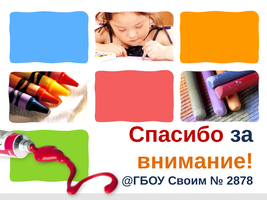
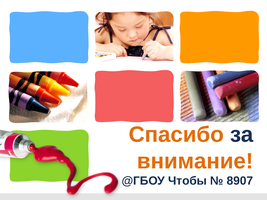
Спасибо colour: red -> orange
Своим: Своим -> Чтобы
2878: 2878 -> 8907
